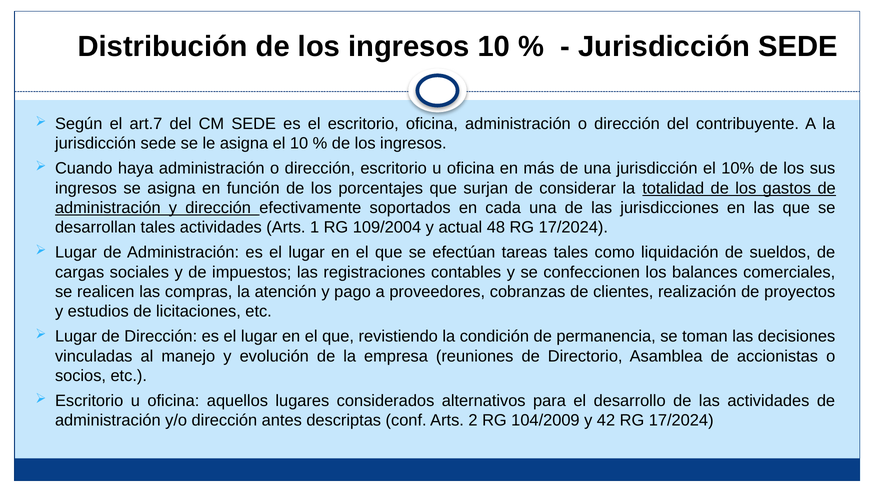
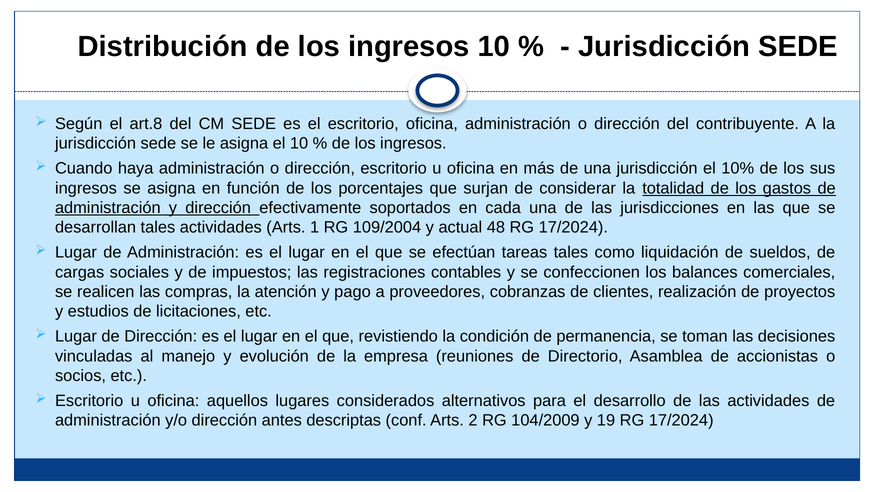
art.7: art.7 -> art.8
42: 42 -> 19
